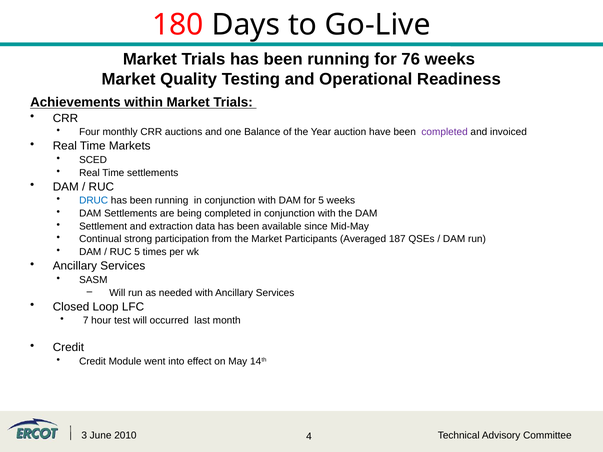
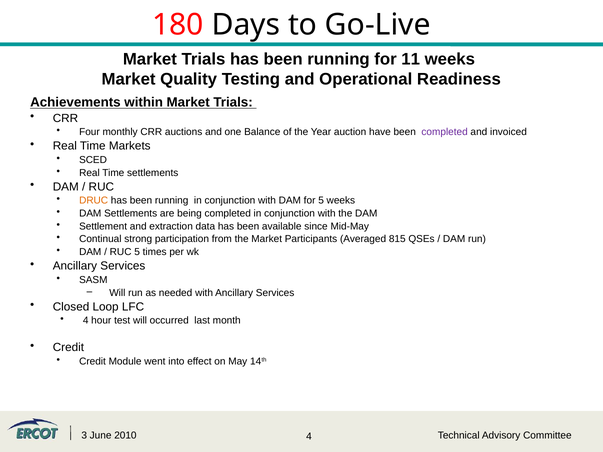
76: 76 -> 11
DRUC colour: blue -> orange
187: 187 -> 815
7 at (86, 321): 7 -> 4
